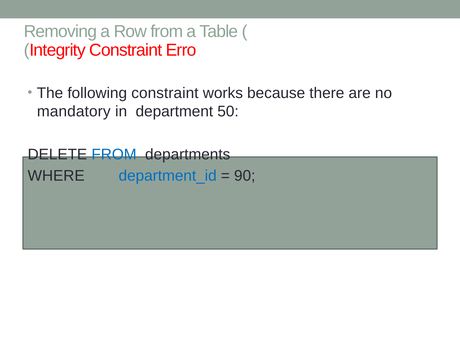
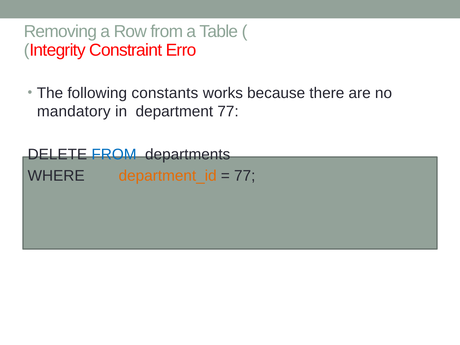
following constraint: constraint -> constants
department 50: 50 -> 77
department_id colour: blue -> orange
90 at (245, 176): 90 -> 77
